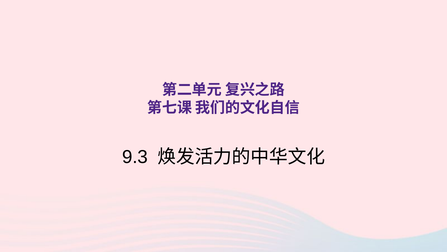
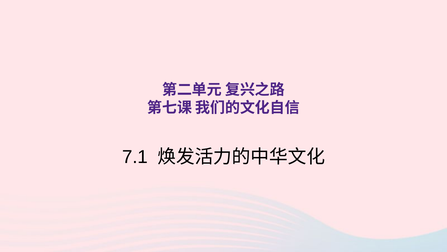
9.3: 9.3 -> 7.1
